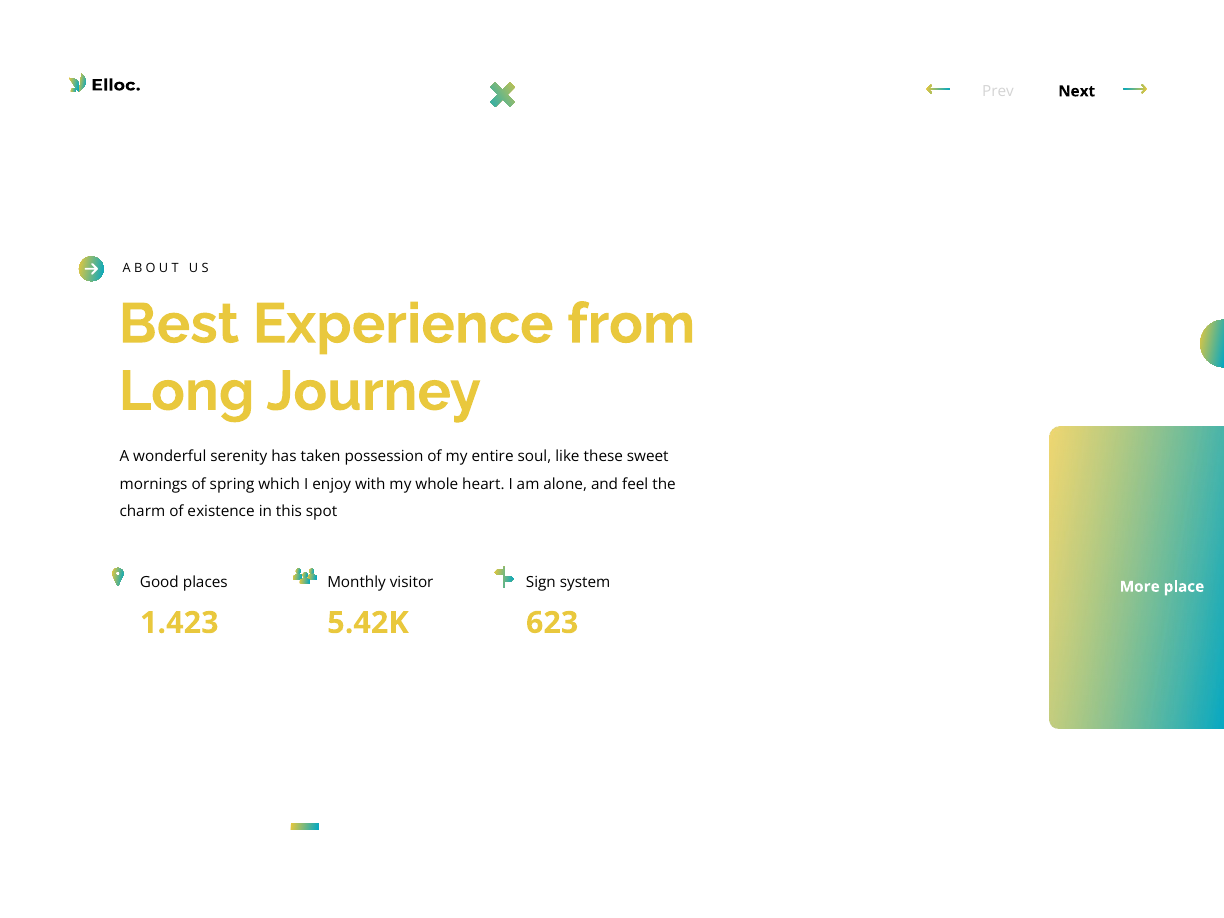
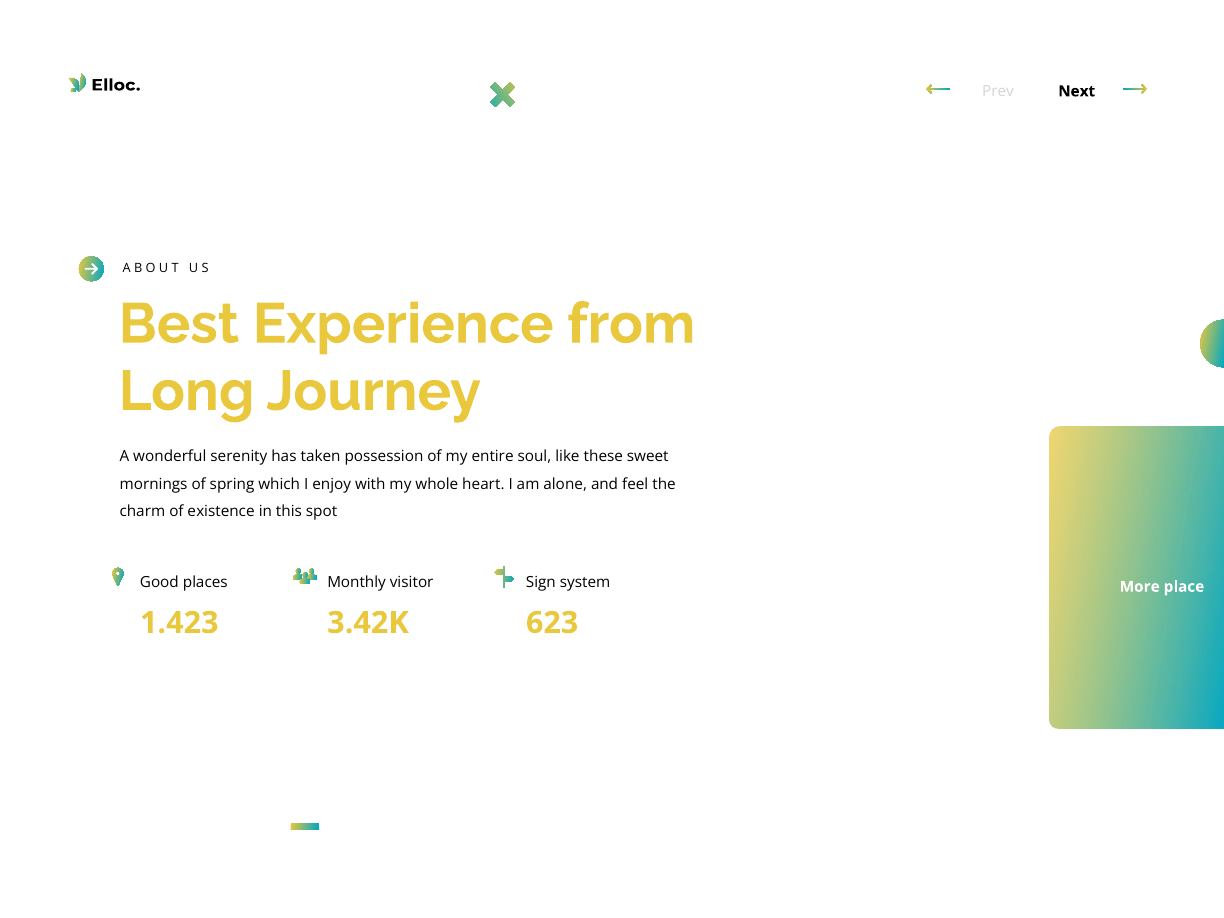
5.42K: 5.42K -> 3.42K
